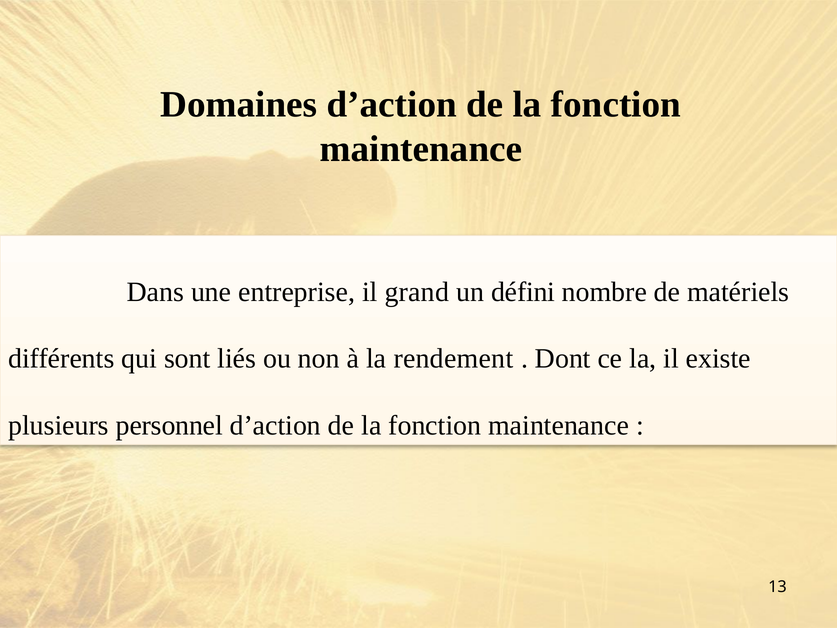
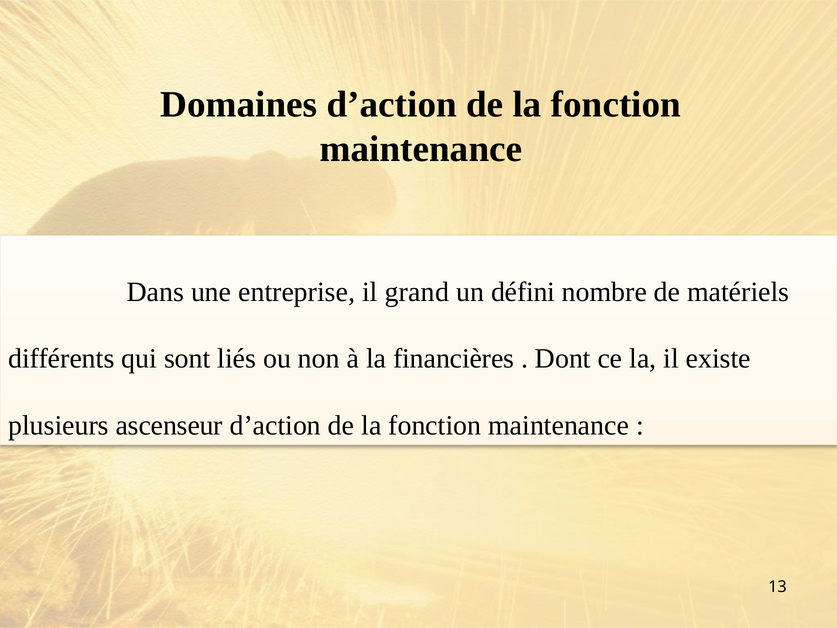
rendement: rendement -> financières
personnel: personnel -> ascenseur
